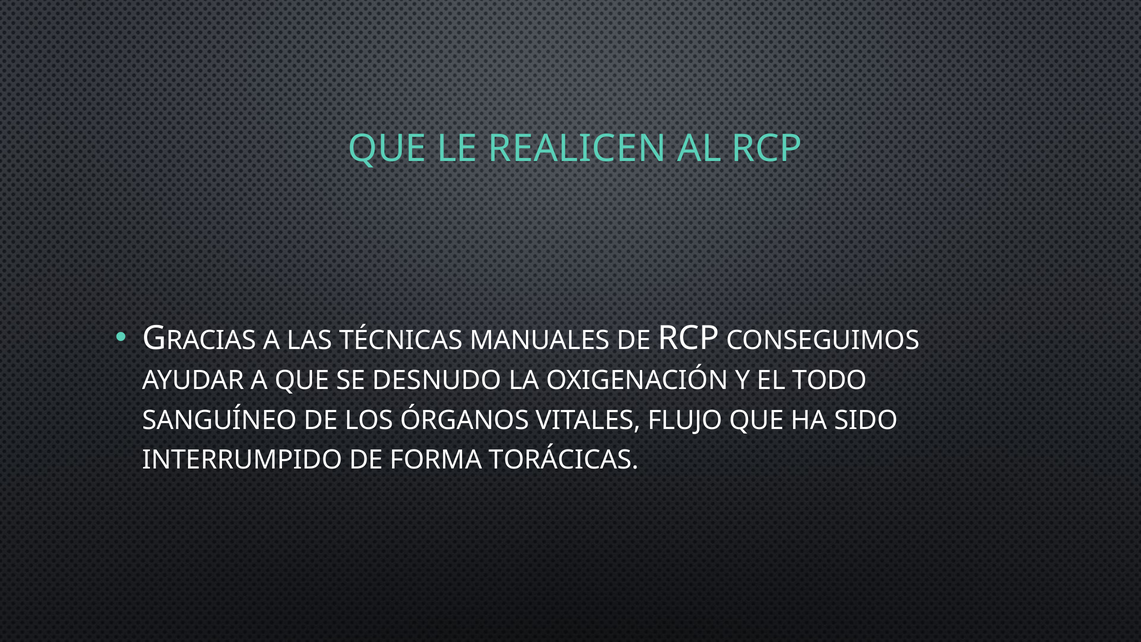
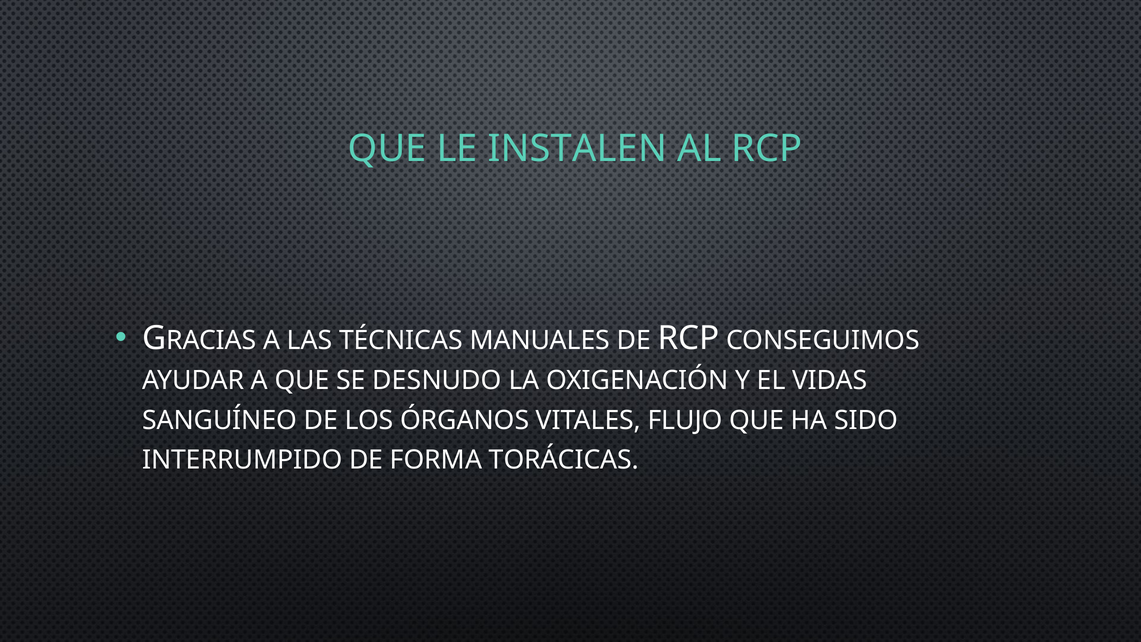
REALICEN: REALICEN -> INSTALEN
TODO: TODO -> VIDAS
